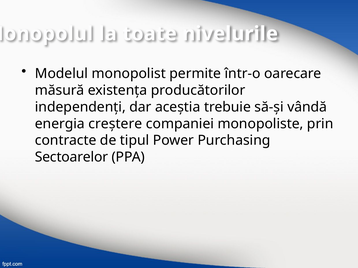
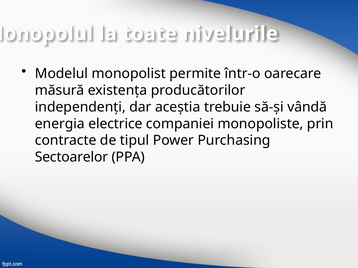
creştere: creştere -> electrice
